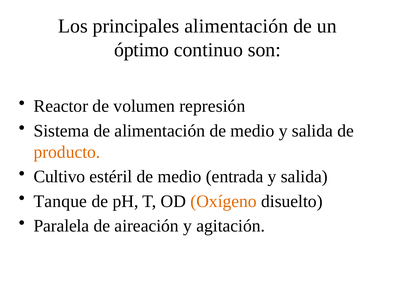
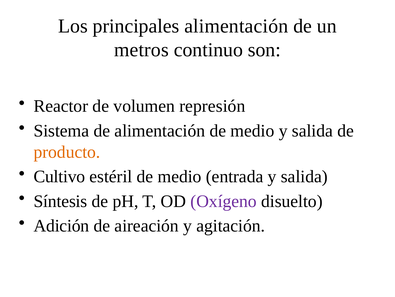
óptimo: óptimo -> metros
Tanque: Tanque -> Síntesis
Oxígeno colour: orange -> purple
Paralela: Paralela -> Adición
